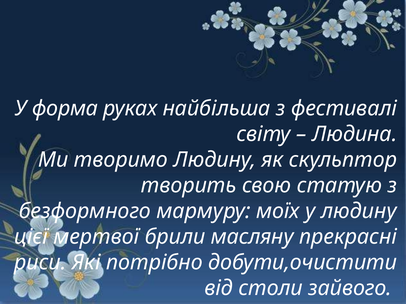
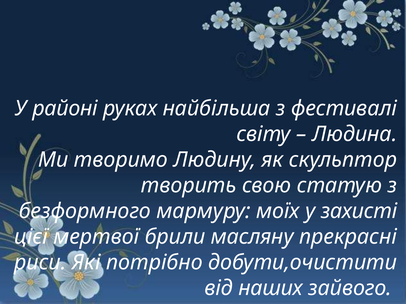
форма: форма -> районі
у людину: людину -> захисті
столи: столи -> наших
